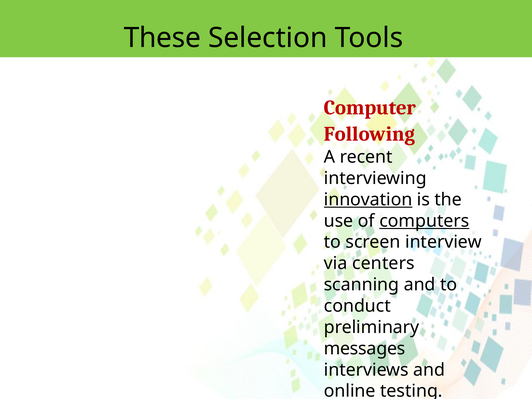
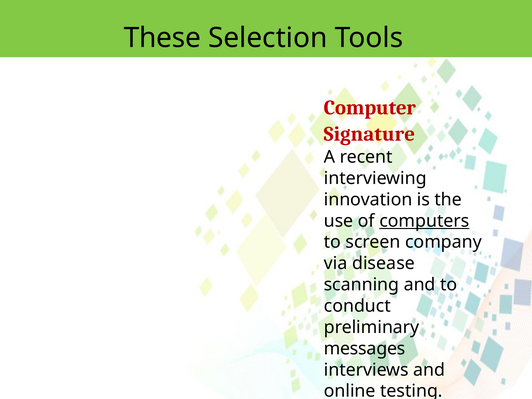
Following: Following -> Signature
innovation underline: present -> none
interview: interview -> company
centers: centers -> disease
